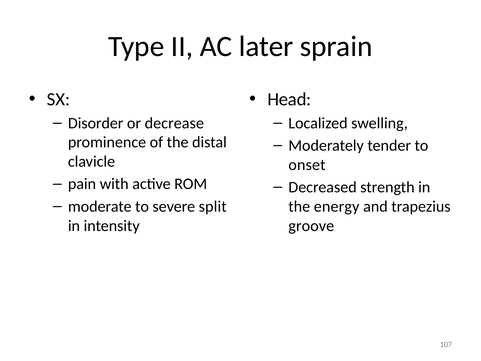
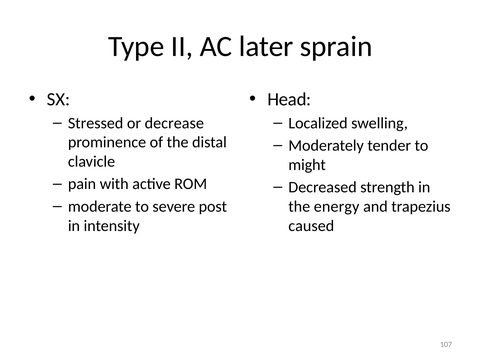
Disorder: Disorder -> Stressed
onset: onset -> might
split: split -> post
groove: groove -> caused
